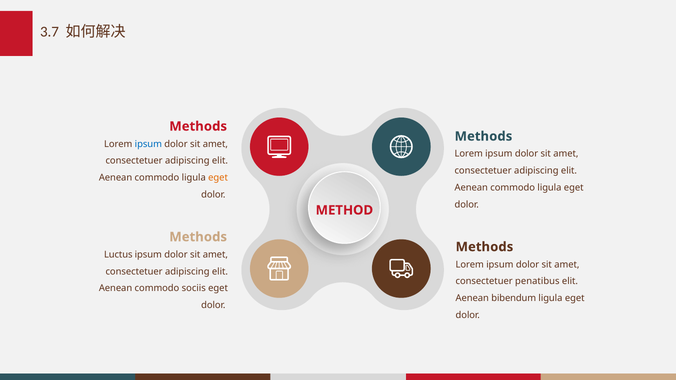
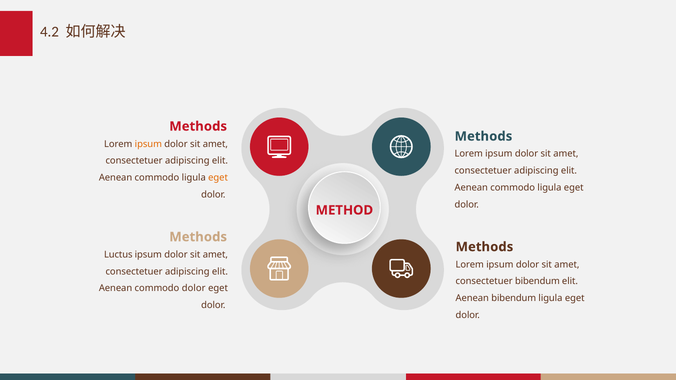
3.7: 3.7 -> 4.2
ipsum at (148, 144) colour: blue -> orange
consectetuer penatibus: penatibus -> bibendum
commodo sociis: sociis -> dolor
